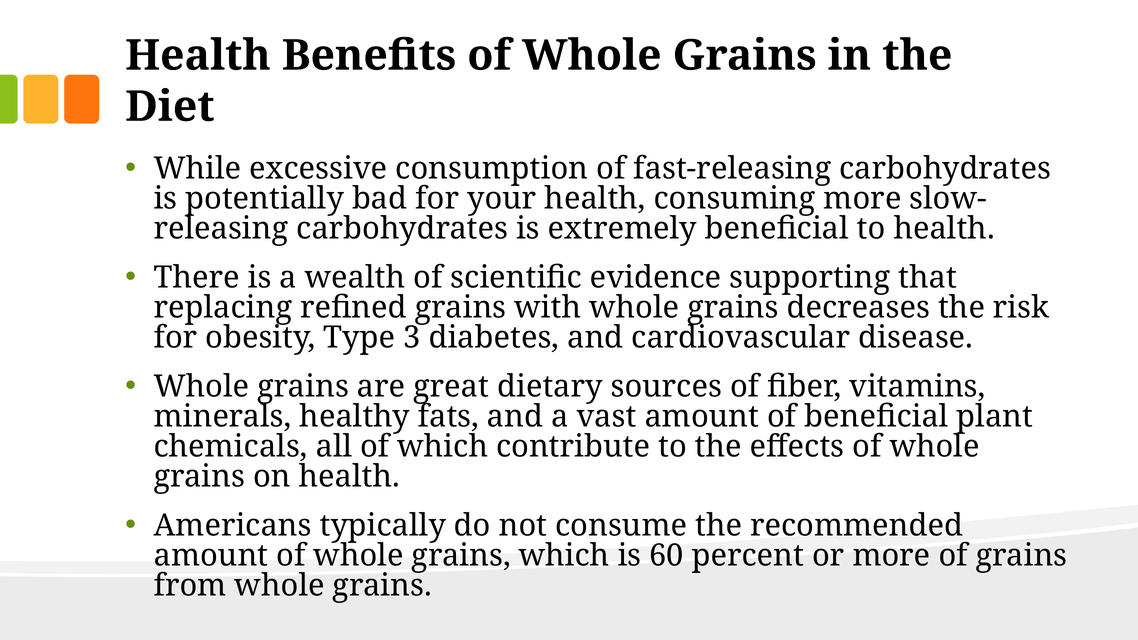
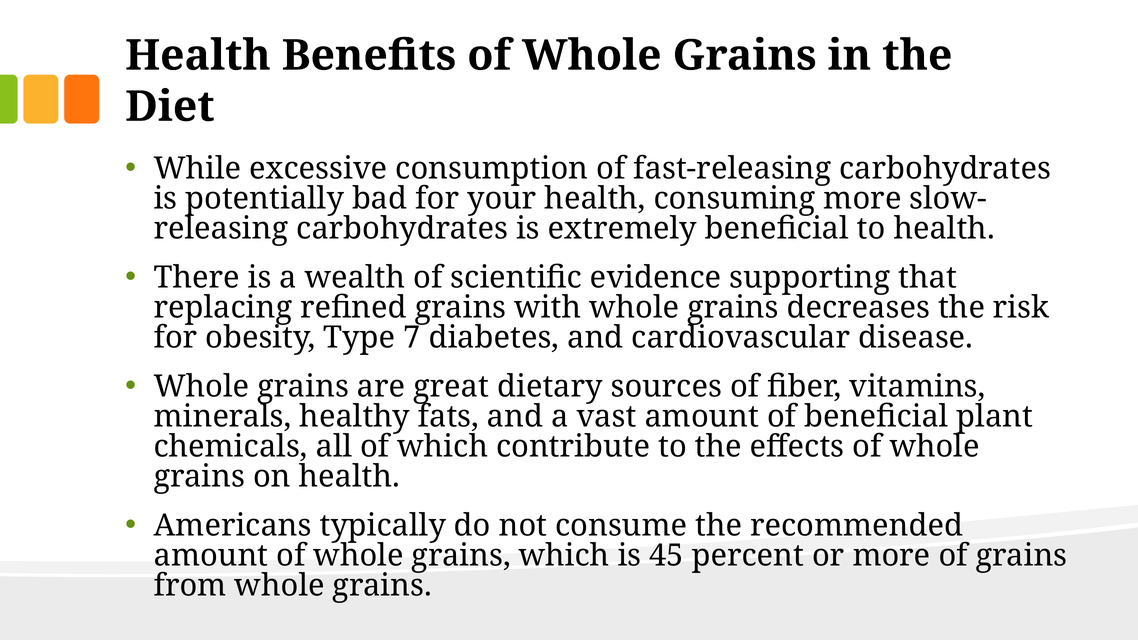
3: 3 -> 7
60: 60 -> 45
